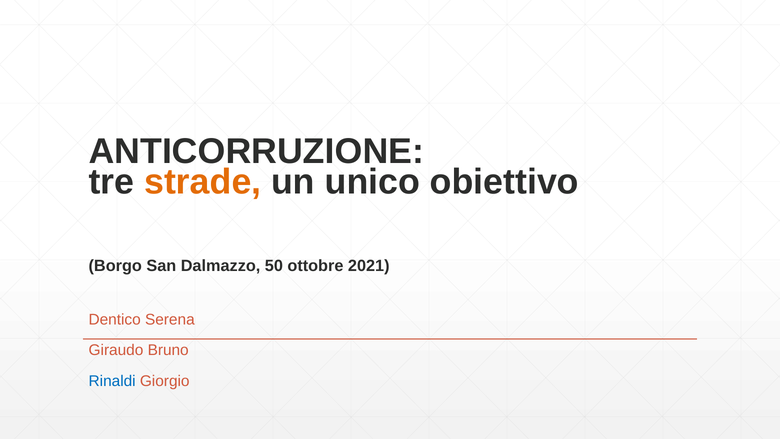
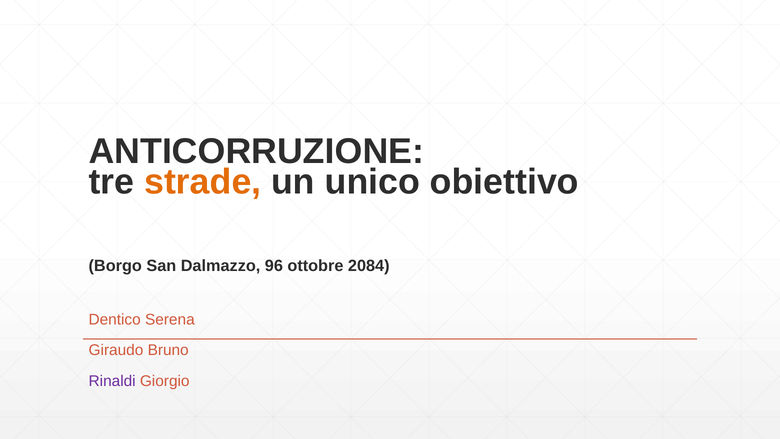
50: 50 -> 96
2021: 2021 -> 2084
Rinaldi colour: blue -> purple
